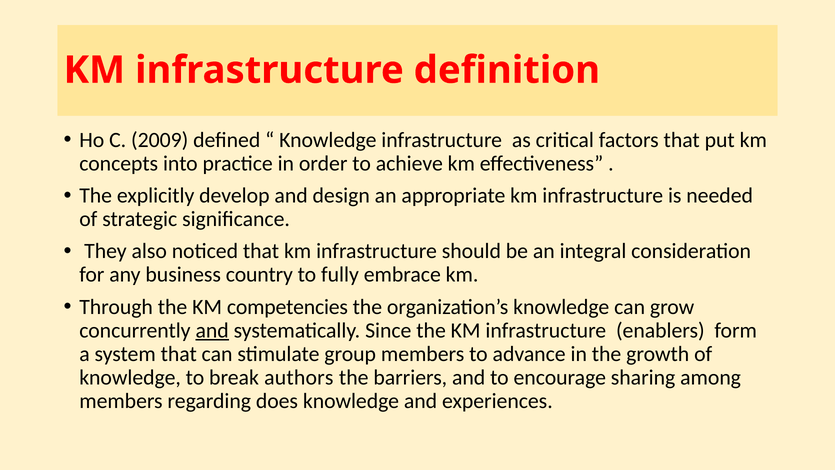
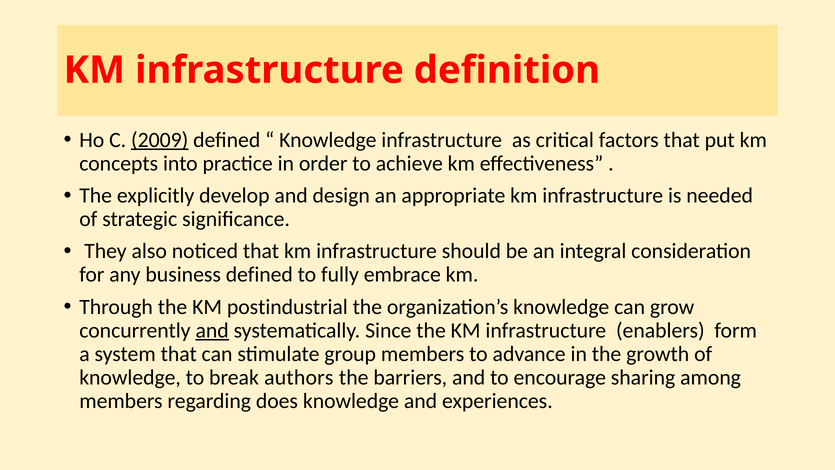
2009 underline: none -> present
business country: country -> defined
competencies: competencies -> postindustrial
